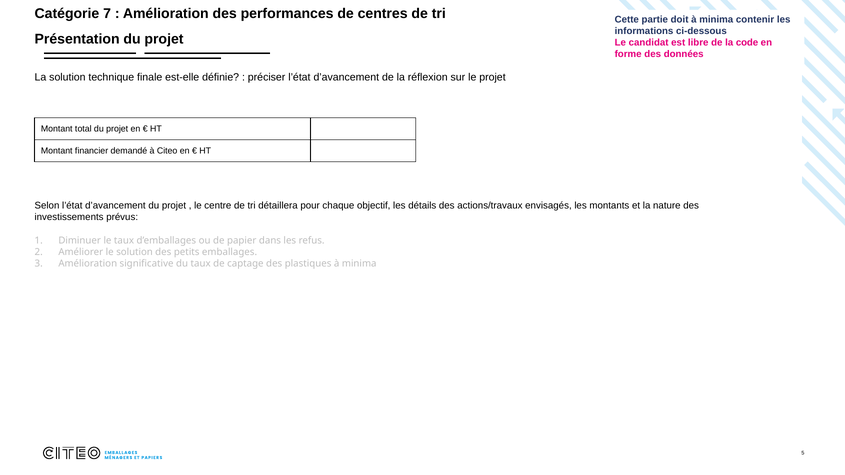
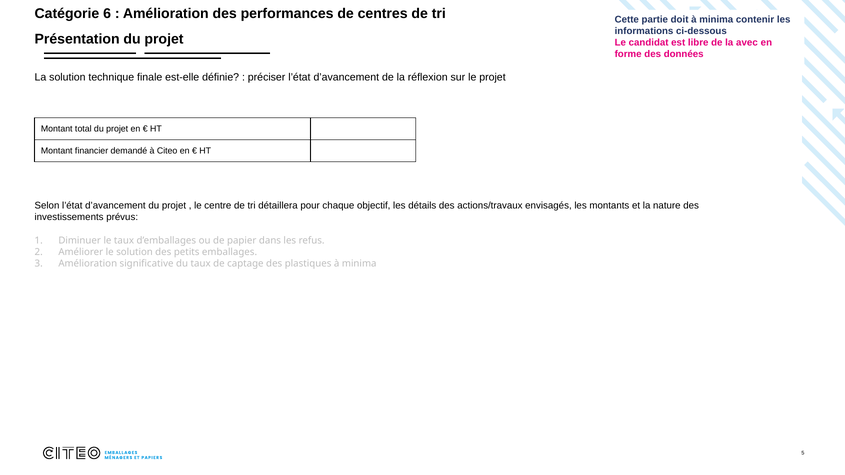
7: 7 -> 6
code: code -> avec
